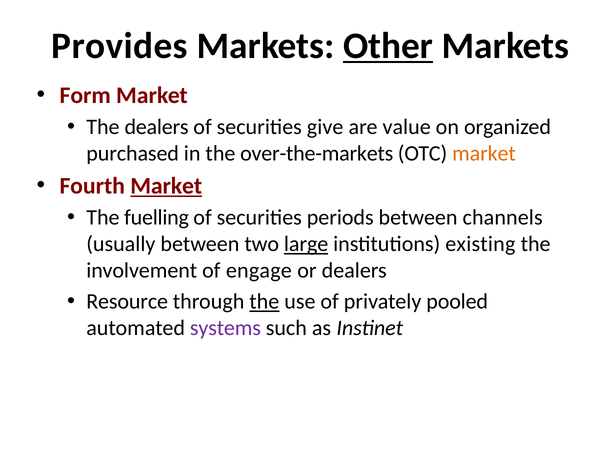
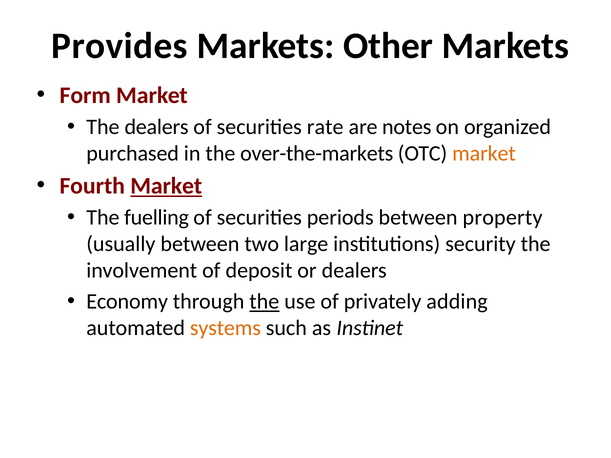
Other underline: present -> none
give: give -> rate
value: value -> notes
channels: channels -> property
large underline: present -> none
existing: existing -> security
engage: engage -> deposit
Resource: Resource -> Economy
pooled: pooled -> adding
systems colour: purple -> orange
